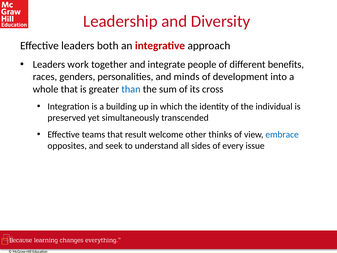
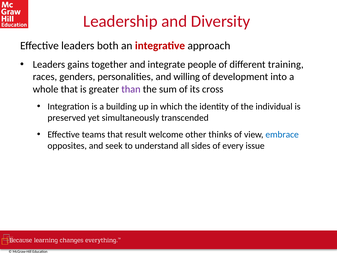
work: work -> gains
benefits: benefits -> training
minds: minds -> willing
than colour: blue -> purple
